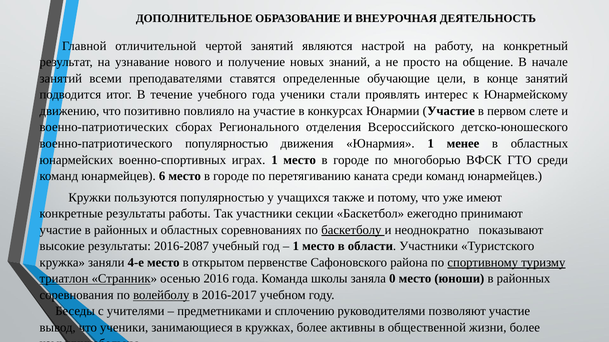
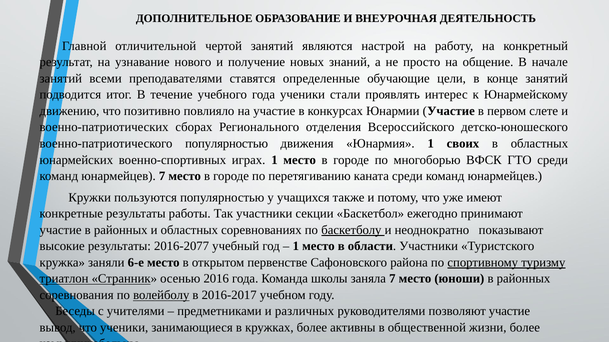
менее: менее -> своих
юнармейцев 6: 6 -> 7
2016-2087: 2016-2087 -> 2016-2077
4-е: 4-е -> 6-е
заняла 0: 0 -> 7
сплочению: сплочению -> различных
